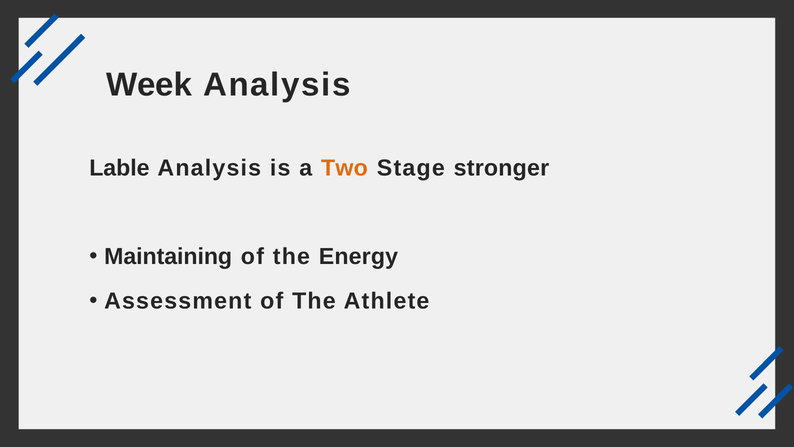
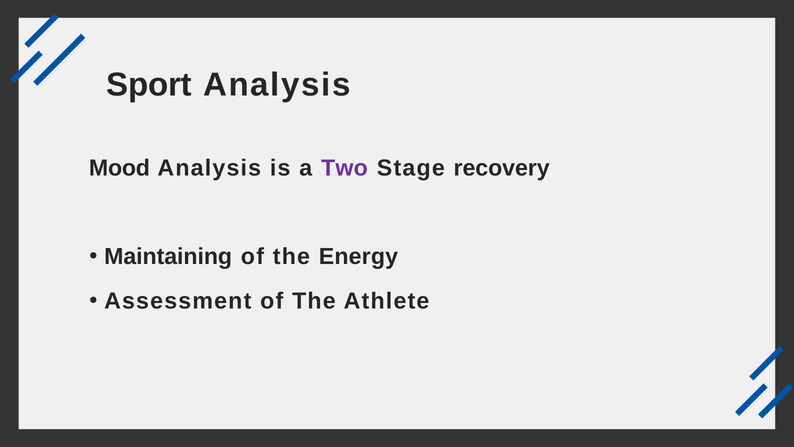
Week: Week -> Sport
Lable: Lable -> Mood
Two colour: orange -> purple
stronger: stronger -> recovery
